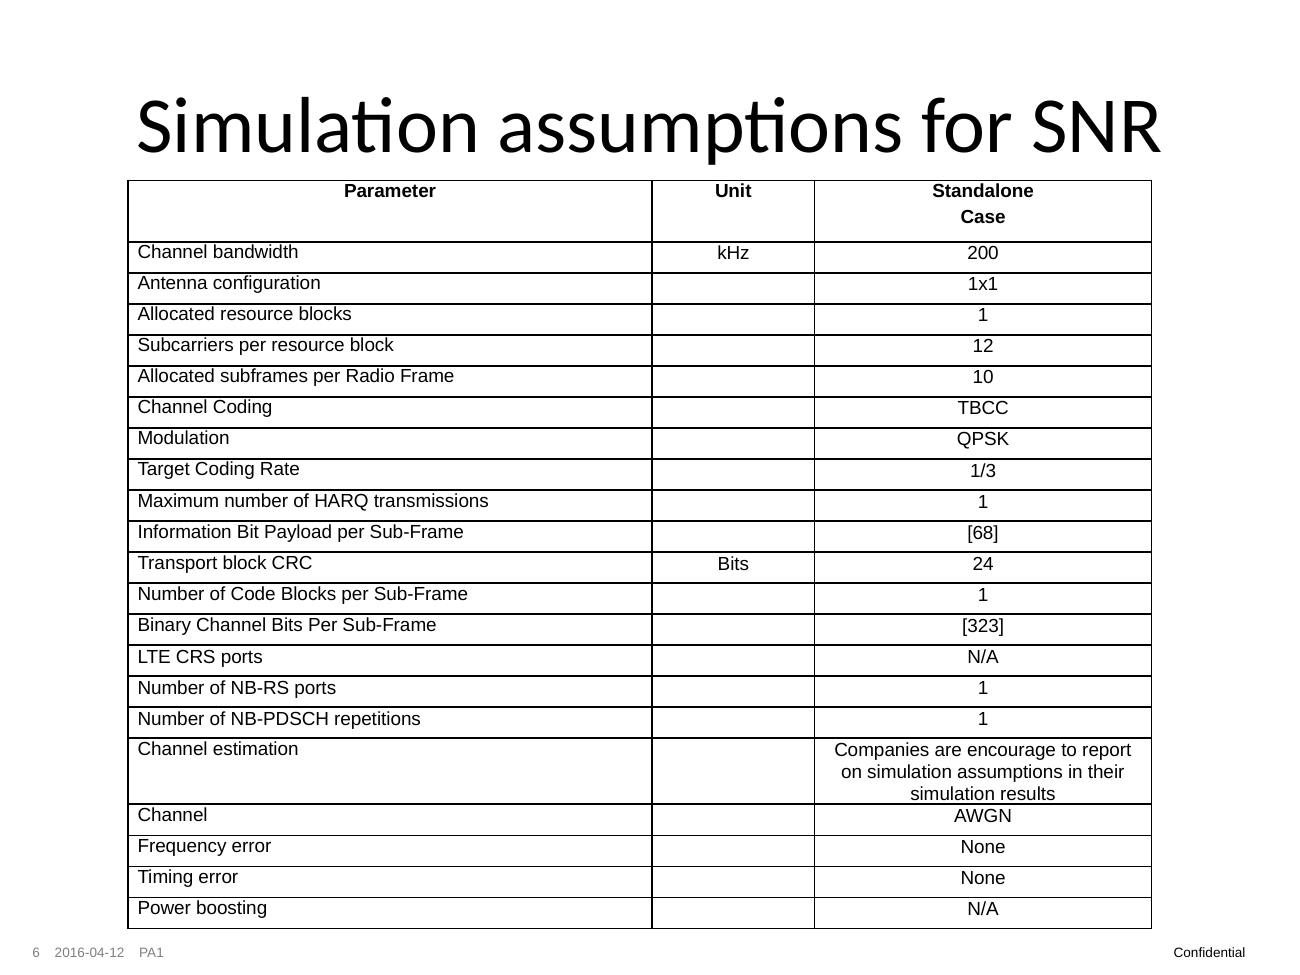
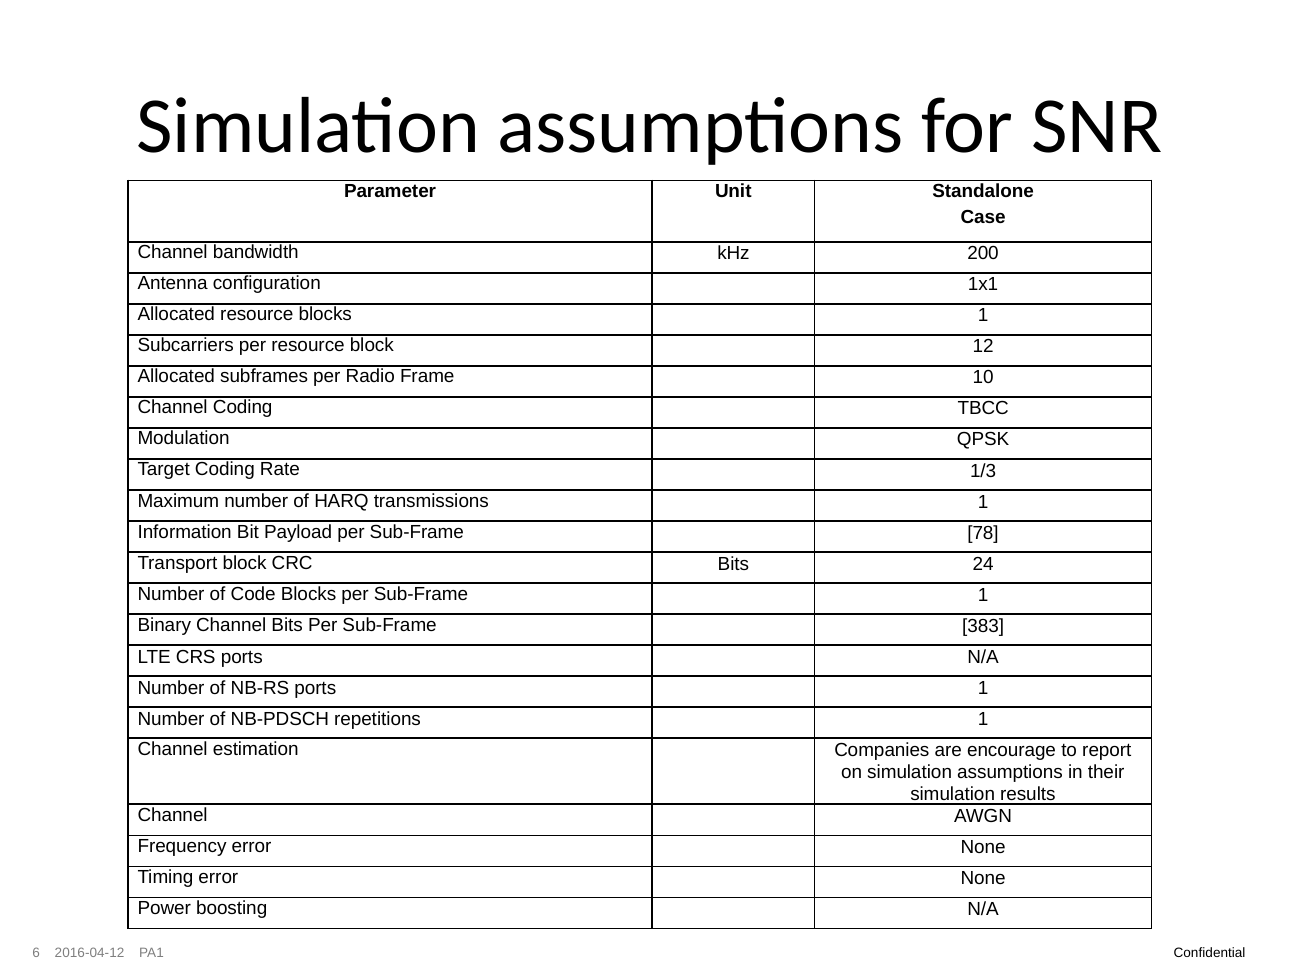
68: 68 -> 78
323: 323 -> 383
